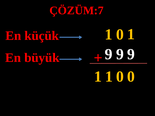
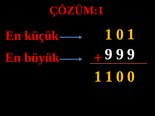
ÇÖZÜM:7: ÇÖZÜM:7 -> ÇÖZÜM:1
